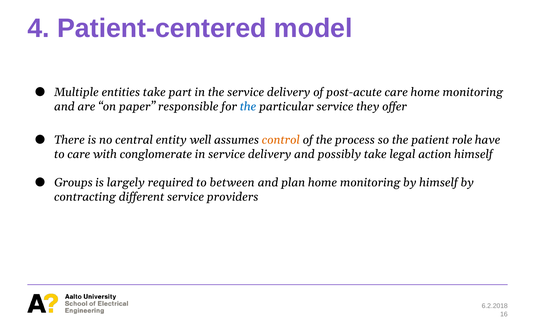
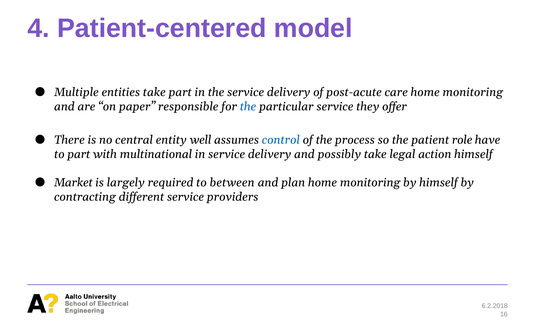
control colour: orange -> blue
to care: care -> part
conglomerate: conglomerate -> multinational
Groups: Groups -> Market
